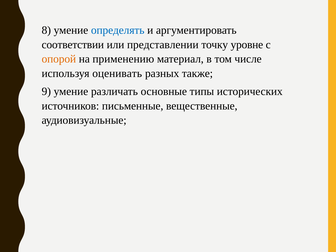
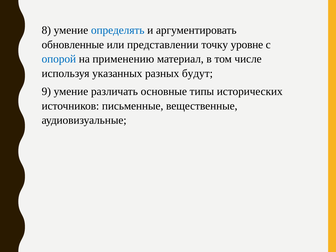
соответствии: соответствии -> обновленные
опорой colour: orange -> blue
оценивать: оценивать -> указанных
также: также -> будут
